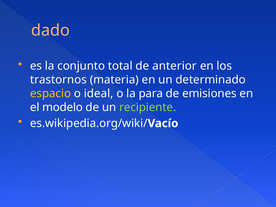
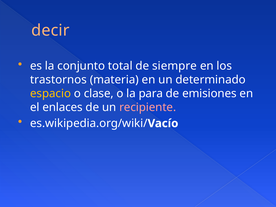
dado: dado -> decir
anterior: anterior -> siempre
ideal: ideal -> clase
modelo: modelo -> enlaces
recipiente colour: light green -> pink
